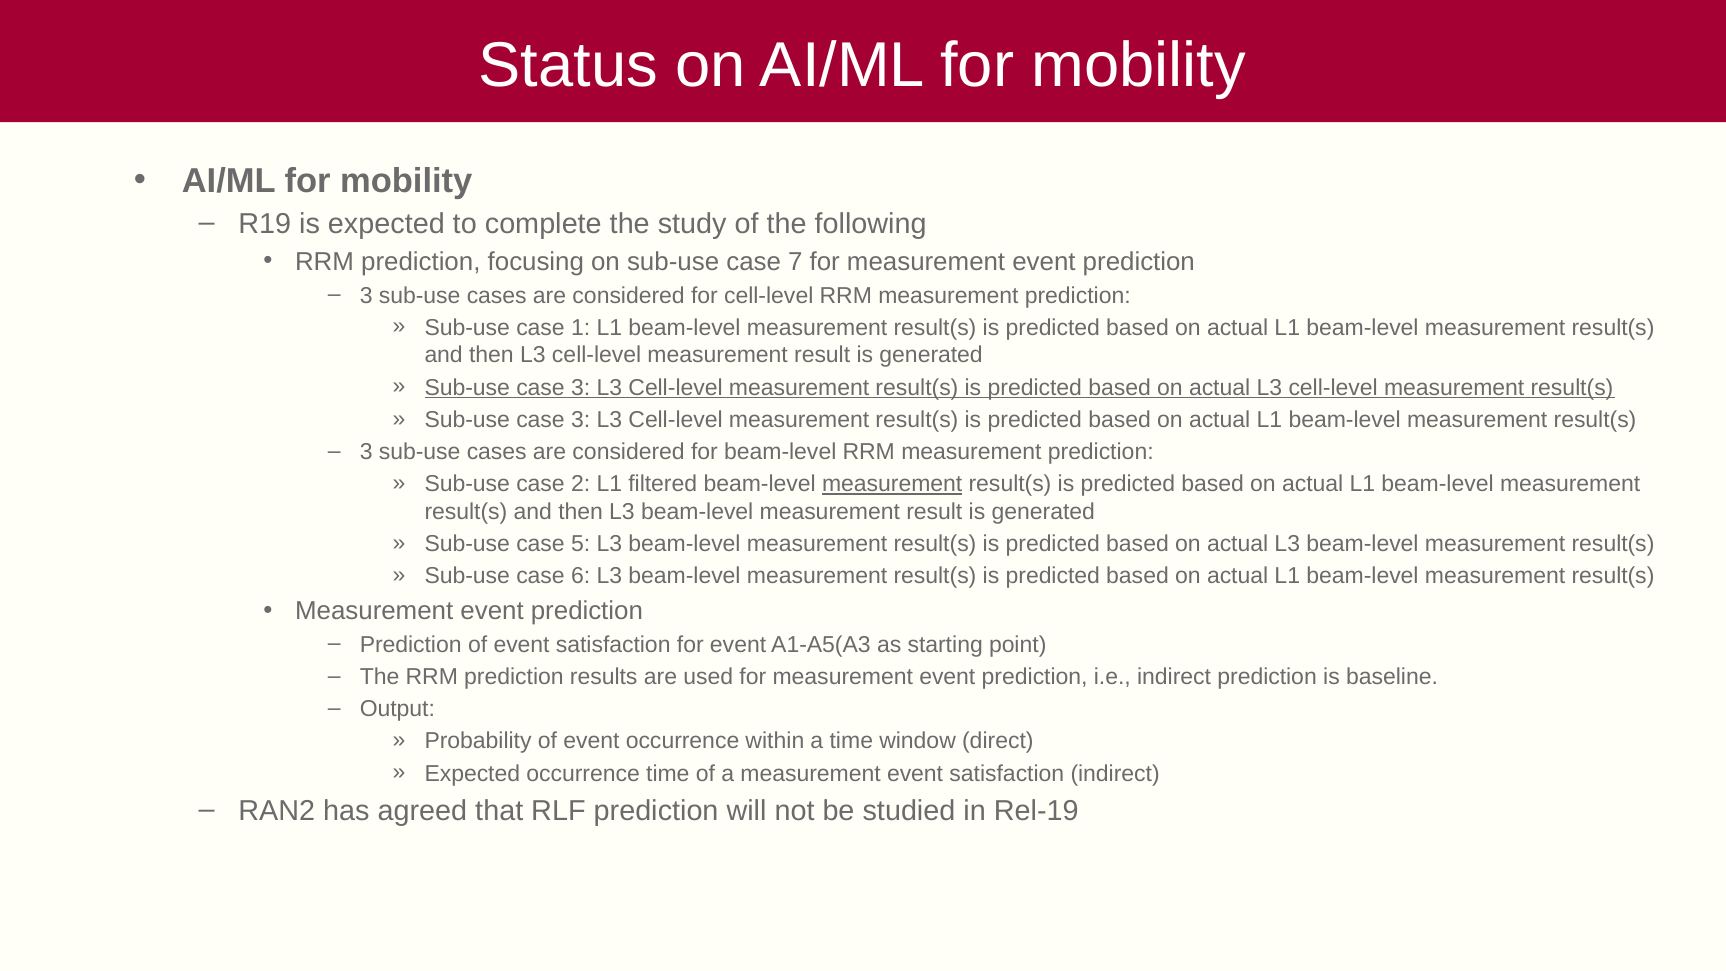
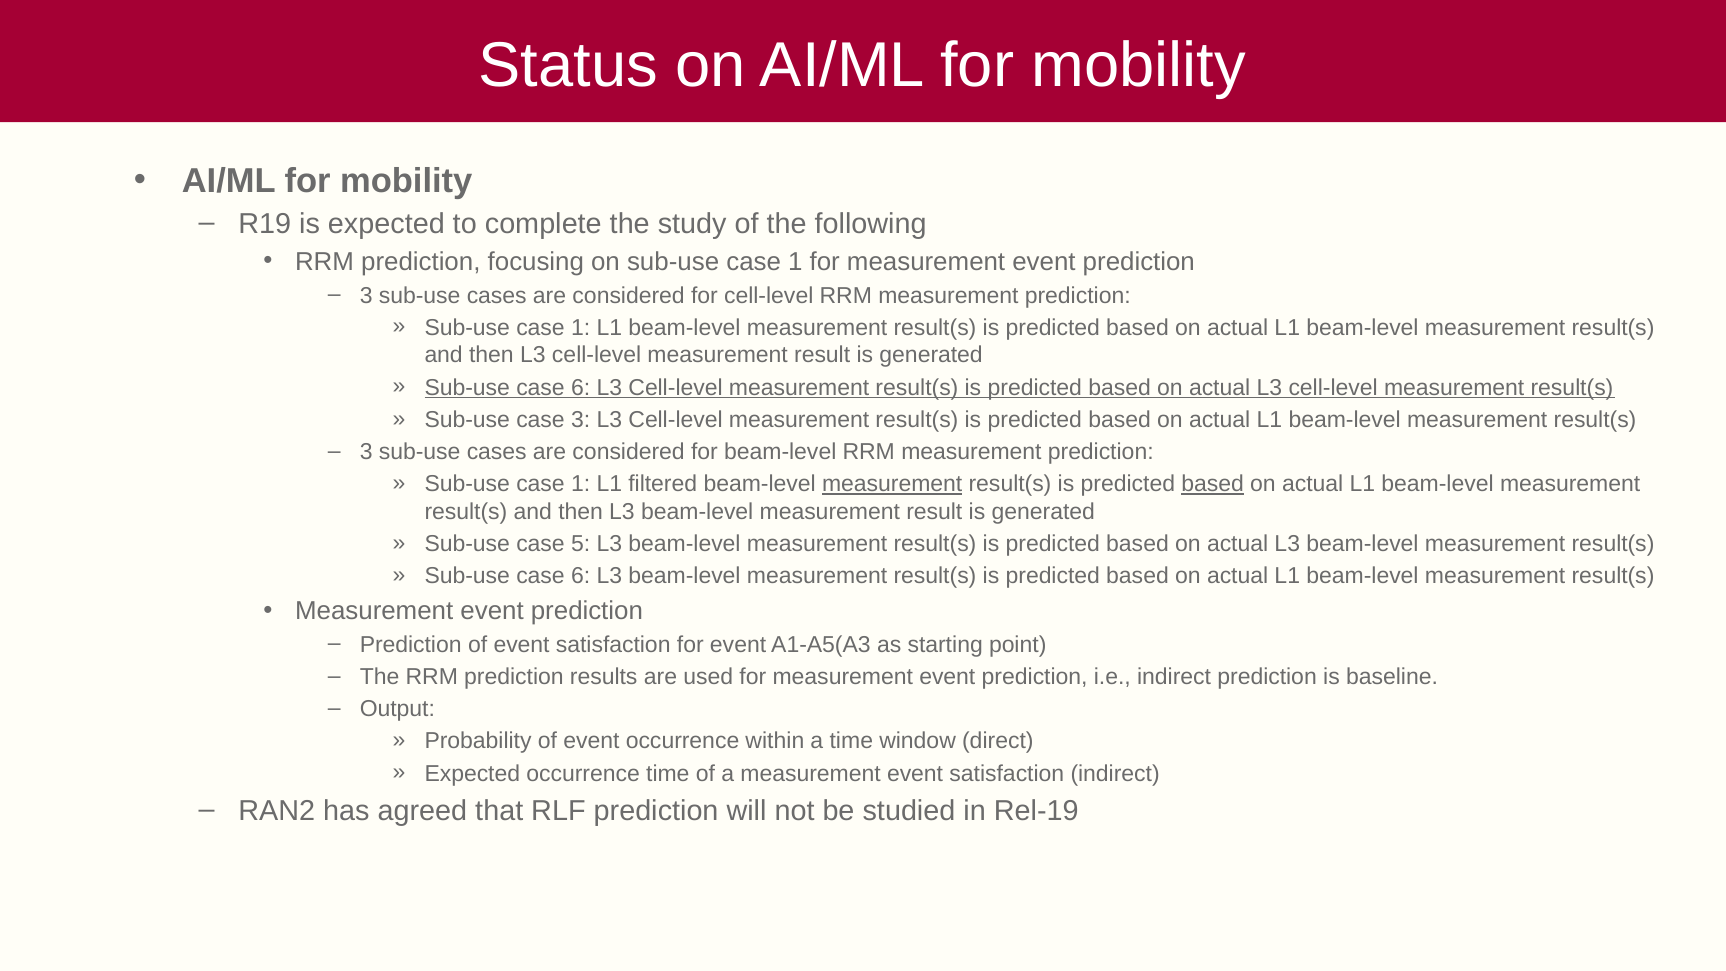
on sub-use case 7: 7 -> 1
3 at (581, 388): 3 -> 6
2 at (581, 484): 2 -> 1
based at (1213, 484) underline: none -> present
